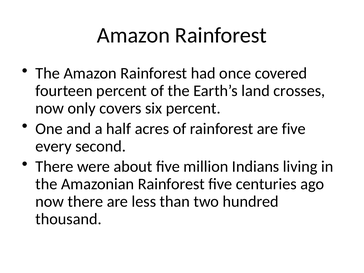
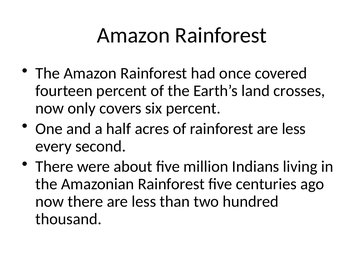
rainforest are five: five -> less
